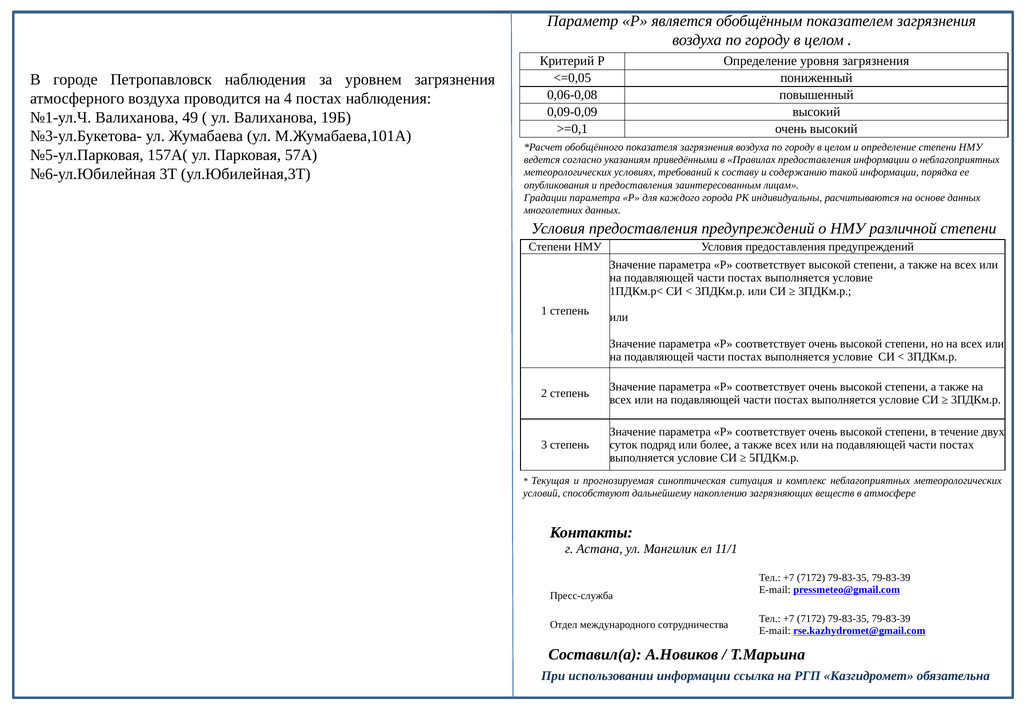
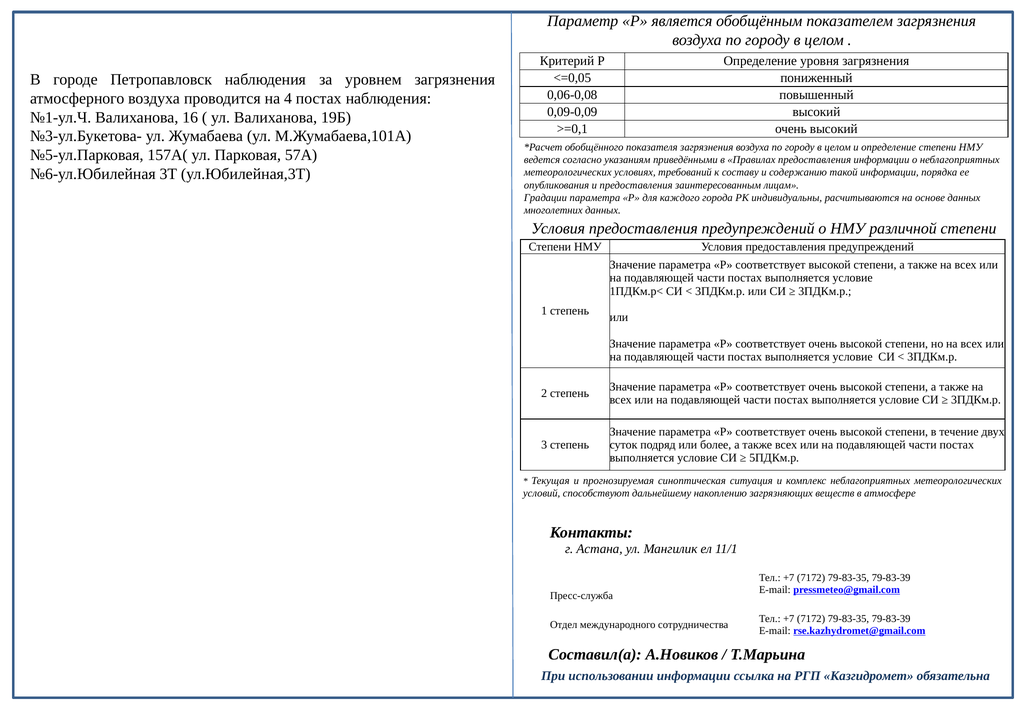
49: 49 -> 16
